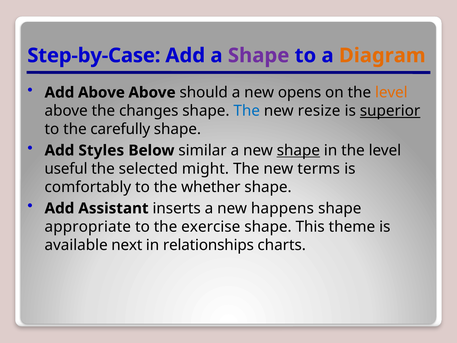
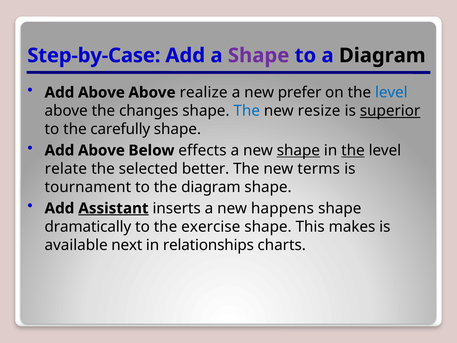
Diagram at (382, 55) colour: orange -> black
should: should -> realize
opens: opens -> prefer
level at (391, 92) colour: orange -> blue
Styles at (101, 150): Styles -> Above
similar: similar -> effects
the at (353, 150) underline: none -> present
useful: useful -> relate
might: might -> better
comfortably: comfortably -> tournament
the whether: whether -> diagram
Assistant underline: none -> present
appropriate: appropriate -> dramatically
theme: theme -> makes
